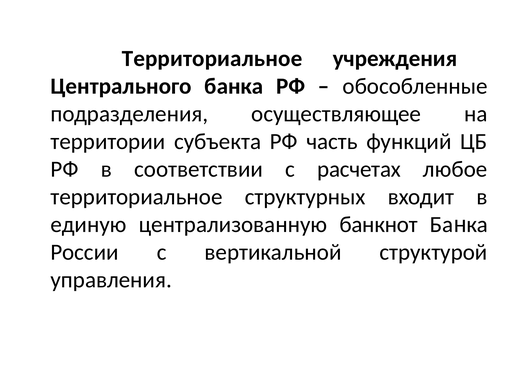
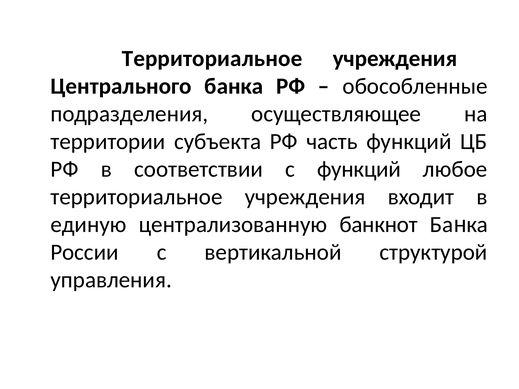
с расчетах: расчетах -> функций
структурных at (305, 197): структурных -> учреждения
